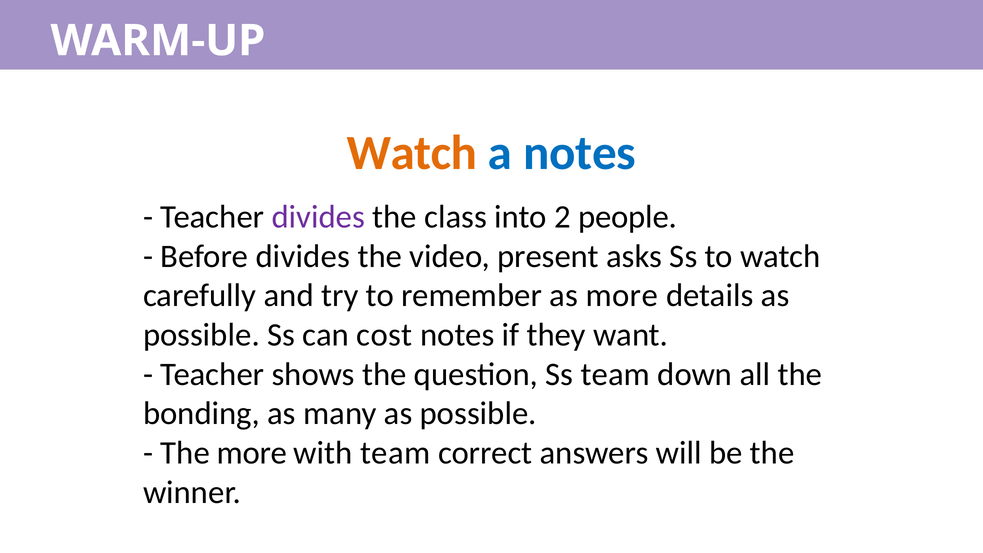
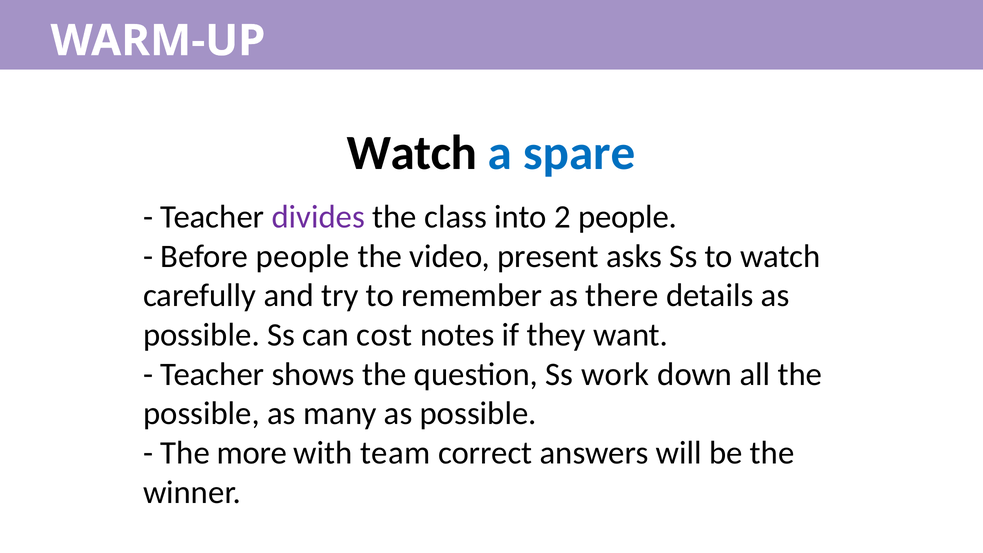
Watch at (412, 153) colour: orange -> black
a notes: notes -> spare
Before divides: divides -> people
as more: more -> there
Ss team: team -> work
bonding at (201, 414): bonding -> possible
